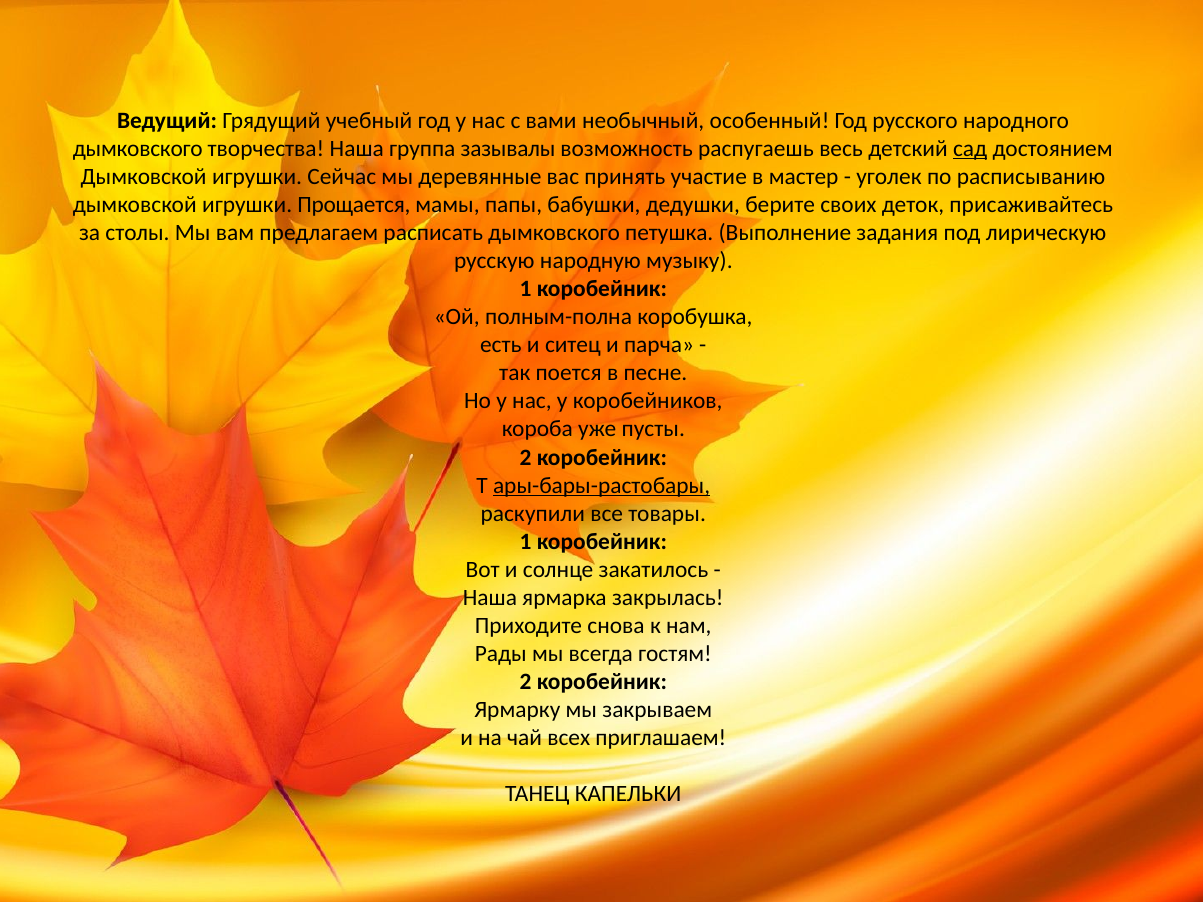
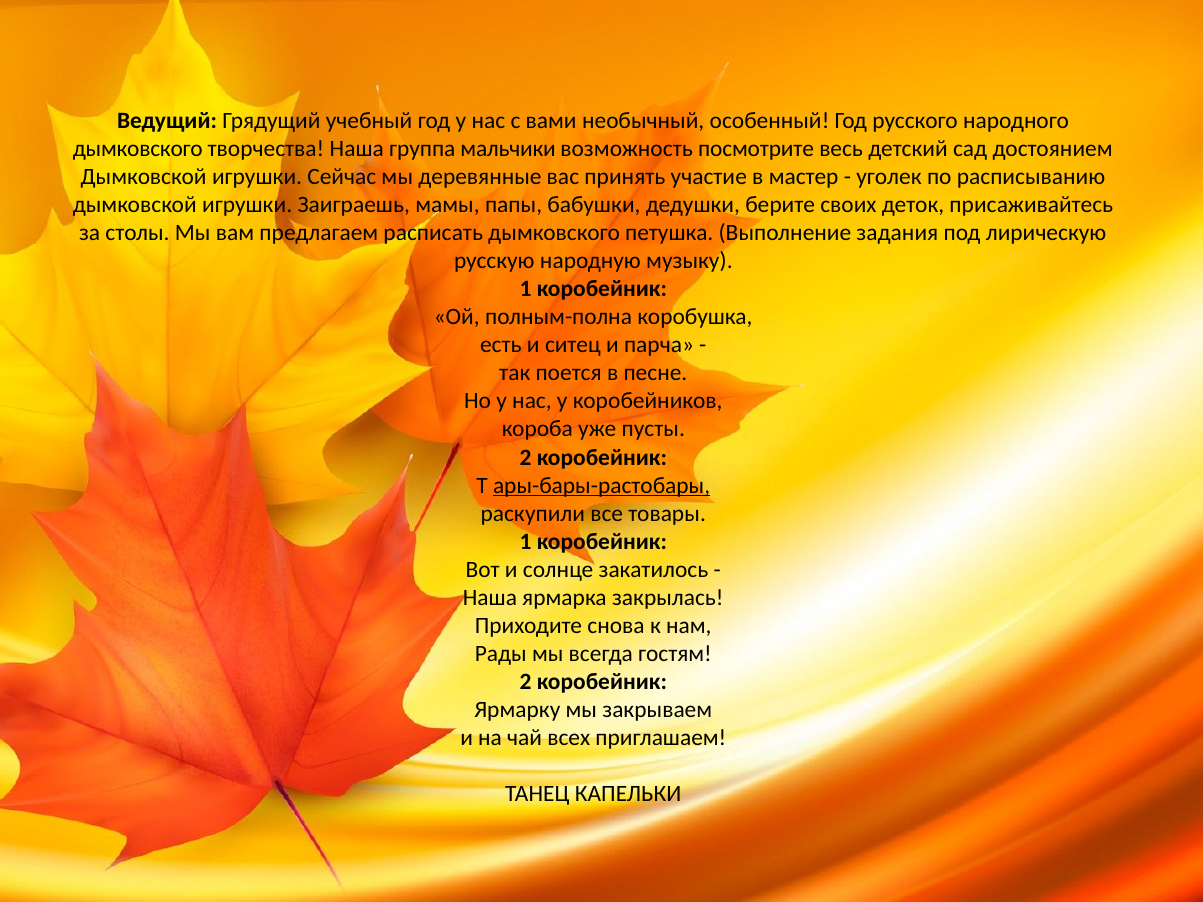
зазывалы: зазывалы -> мальчики
распугаешь: распугаешь -> посмотрите
сад underline: present -> none
Прощается: Прощается -> Заиграешь
